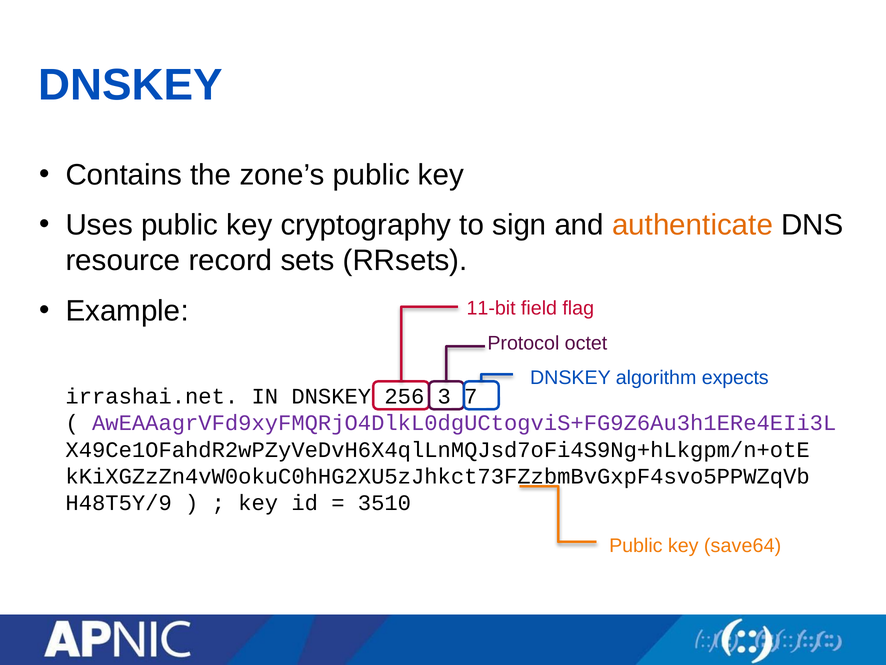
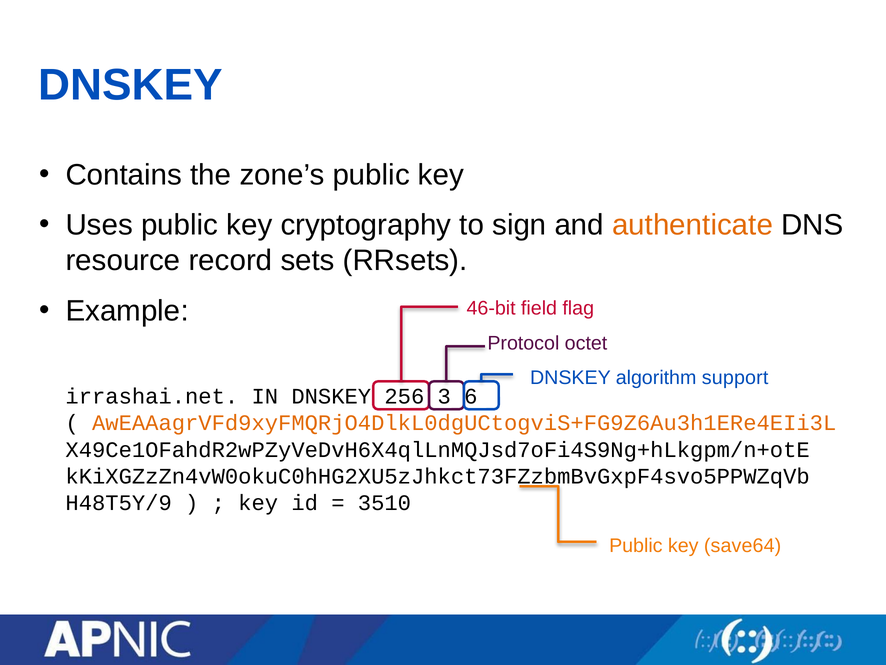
11-bit: 11-bit -> 46-bit
expects: expects -> support
7: 7 -> 6
AwEAAagrVFd9xyFMQRjO4DlkL0dgUCtogviS+FG9Z6Au3h1ERe4EIi3L colour: purple -> orange
